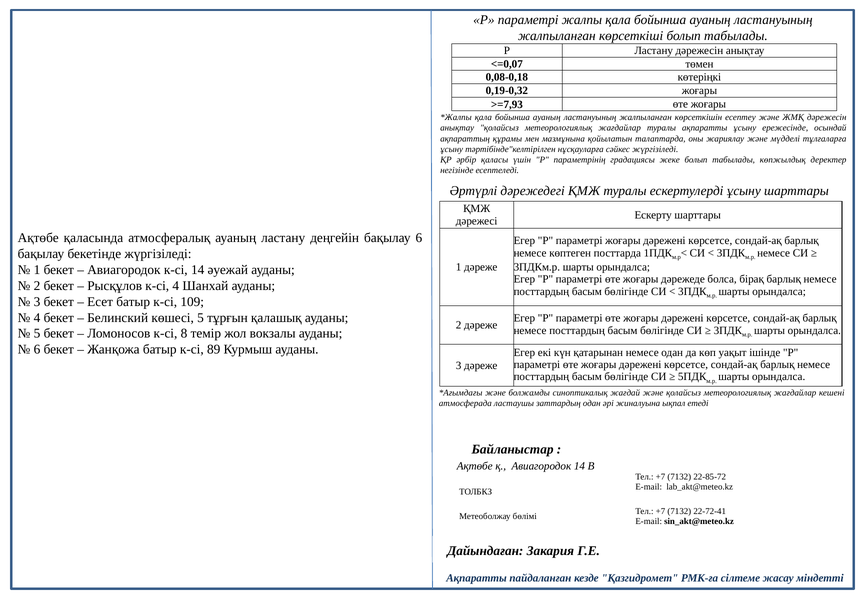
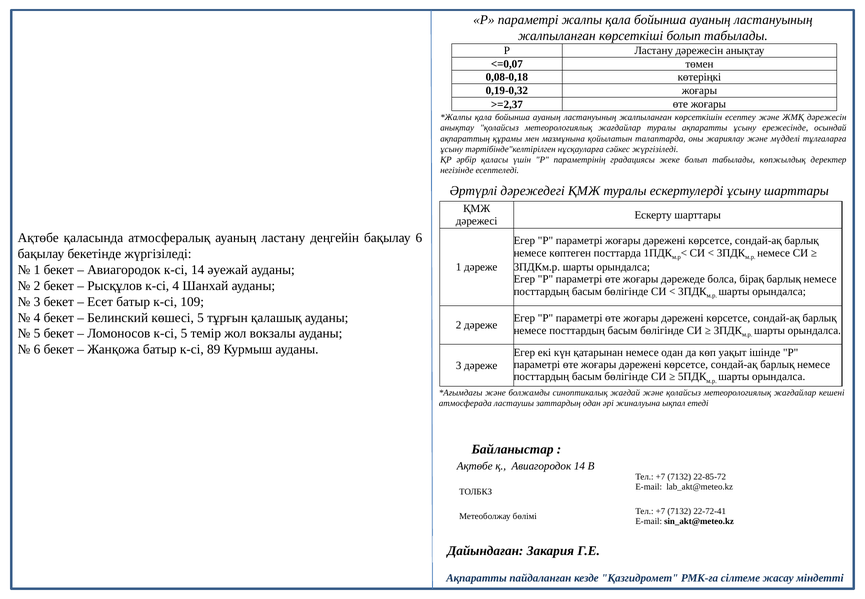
>=7,93: >=7,93 -> >=2,37
к-сі 8: 8 -> 5
